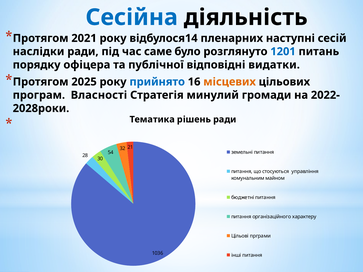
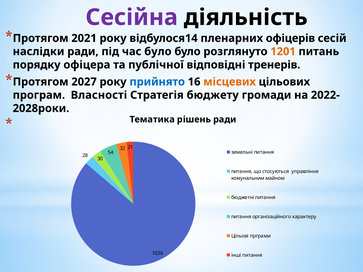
Сесійна colour: blue -> purple
наступні: наступні -> офіцерів
час саме: саме -> було
1201 colour: blue -> orange
видатки: видатки -> тренерів
2025: 2025 -> 2027
минулий: минулий -> бюджету
